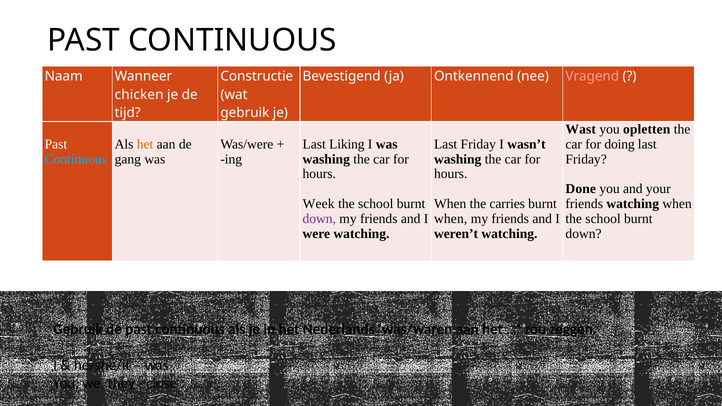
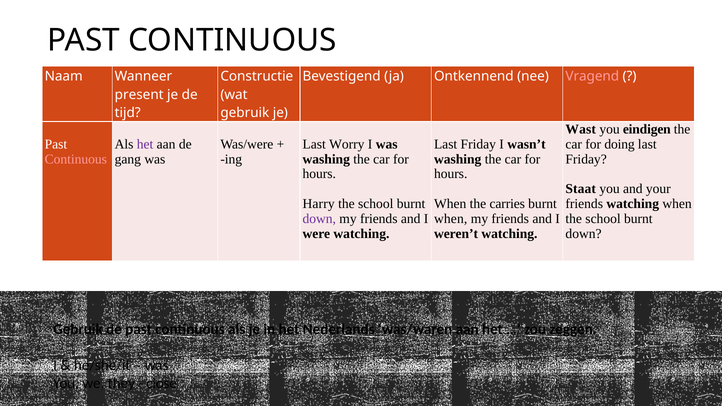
chicken: chicken -> present
opletten: opletten -> eindigen
het at (145, 144) colour: orange -> purple
Liking: Liking -> Worry
Continuous at (76, 159) colour: light blue -> pink
Done: Done -> Staat
Week: Week -> Harry
